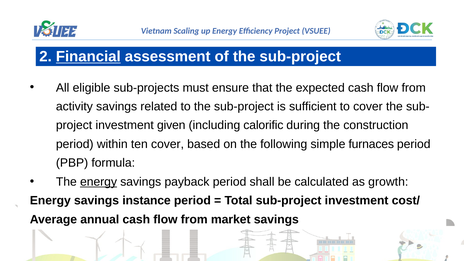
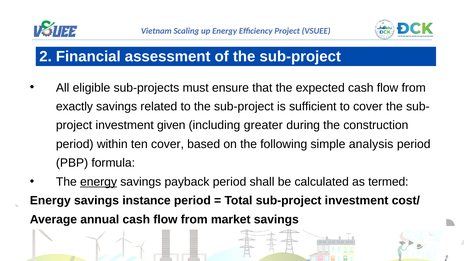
Financial underline: present -> none
activity: activity -> exactly
calorific: calorific -> greater
furnaces: furnaces -> analysis
growth: growth -> termed
